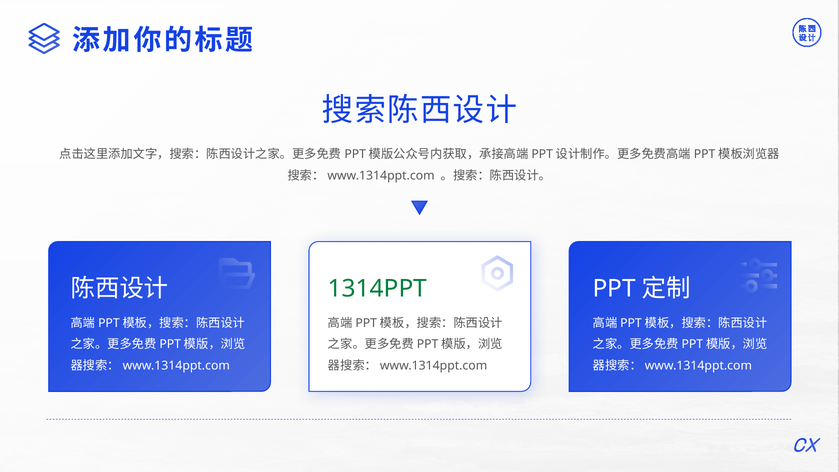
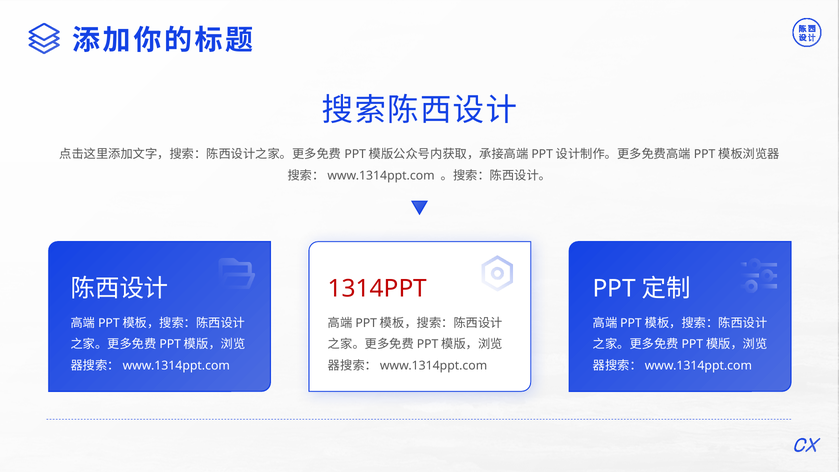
1314PPT colour: green -> red
